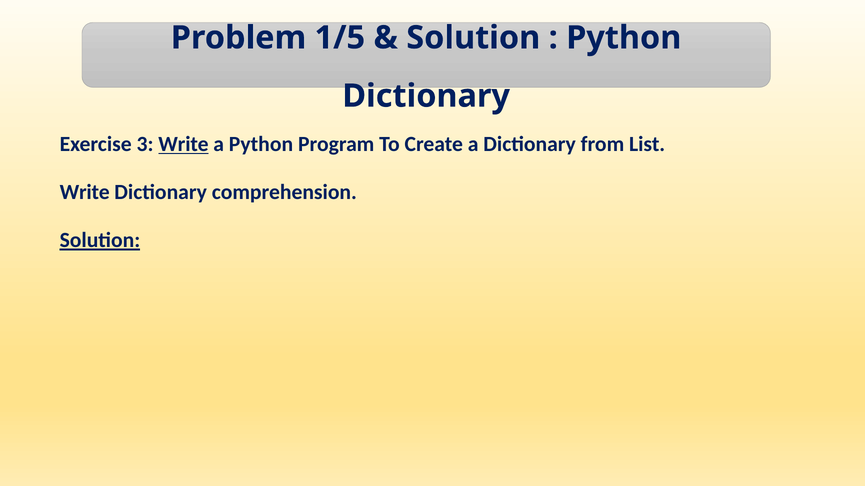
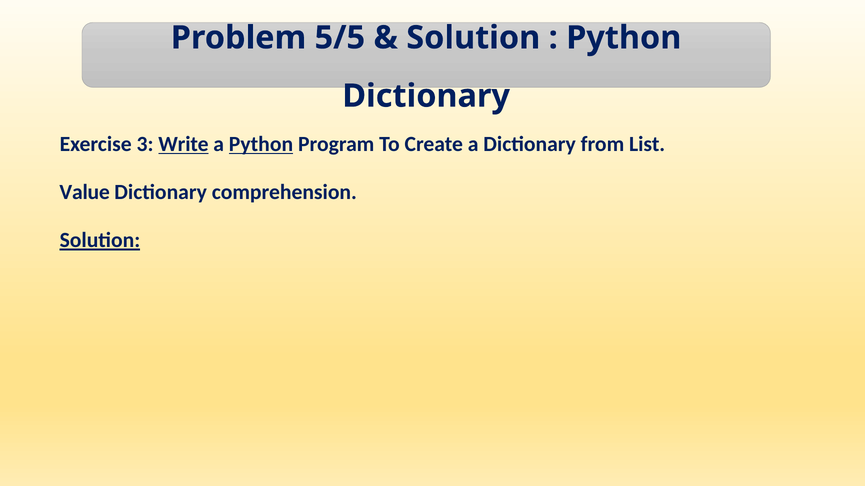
1/5: 1/5 -> 5/5
Python at (261, 144) underline: none -> present
Write at (85, 192): Write -> Value
